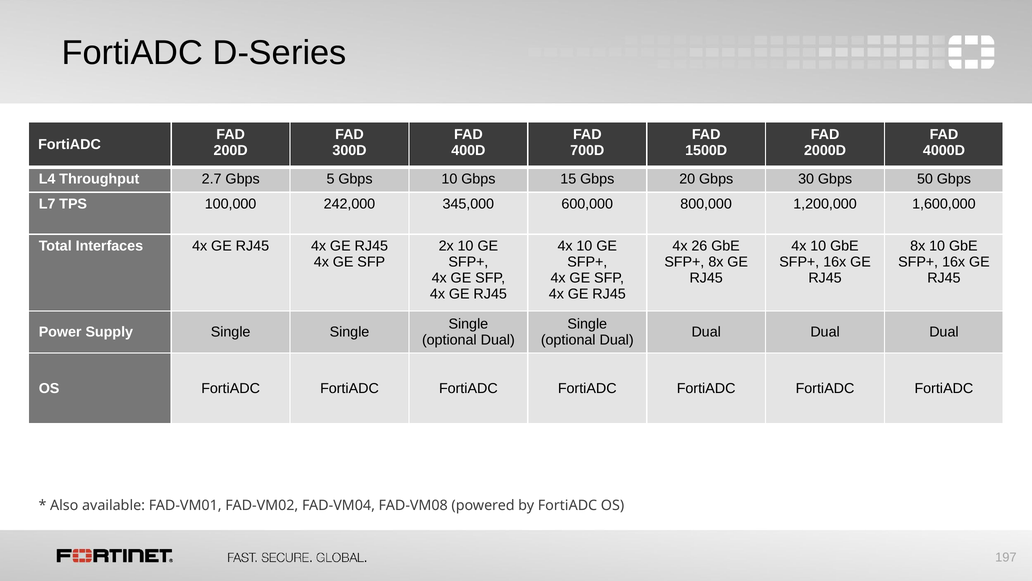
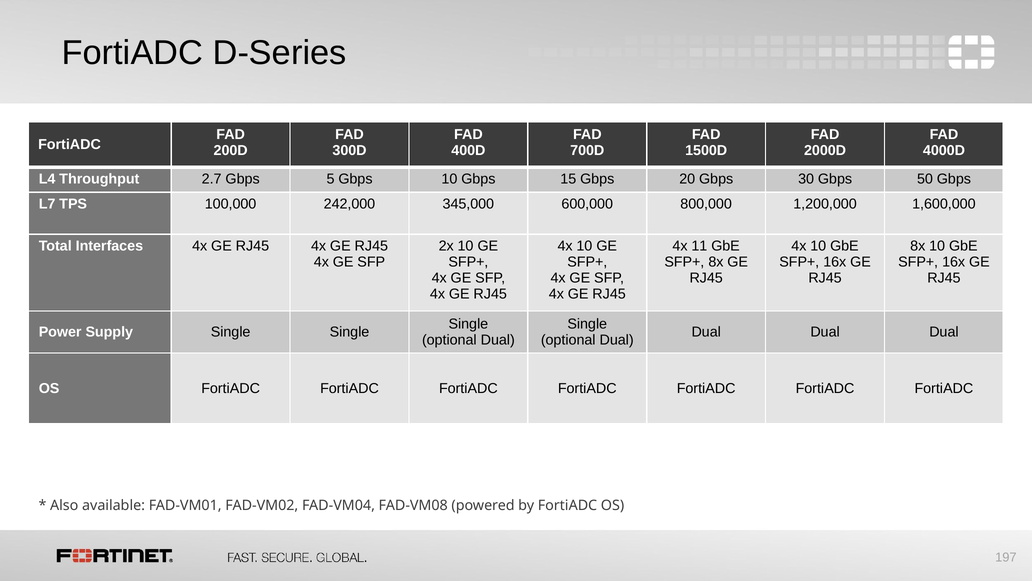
26: 26 -> 11
